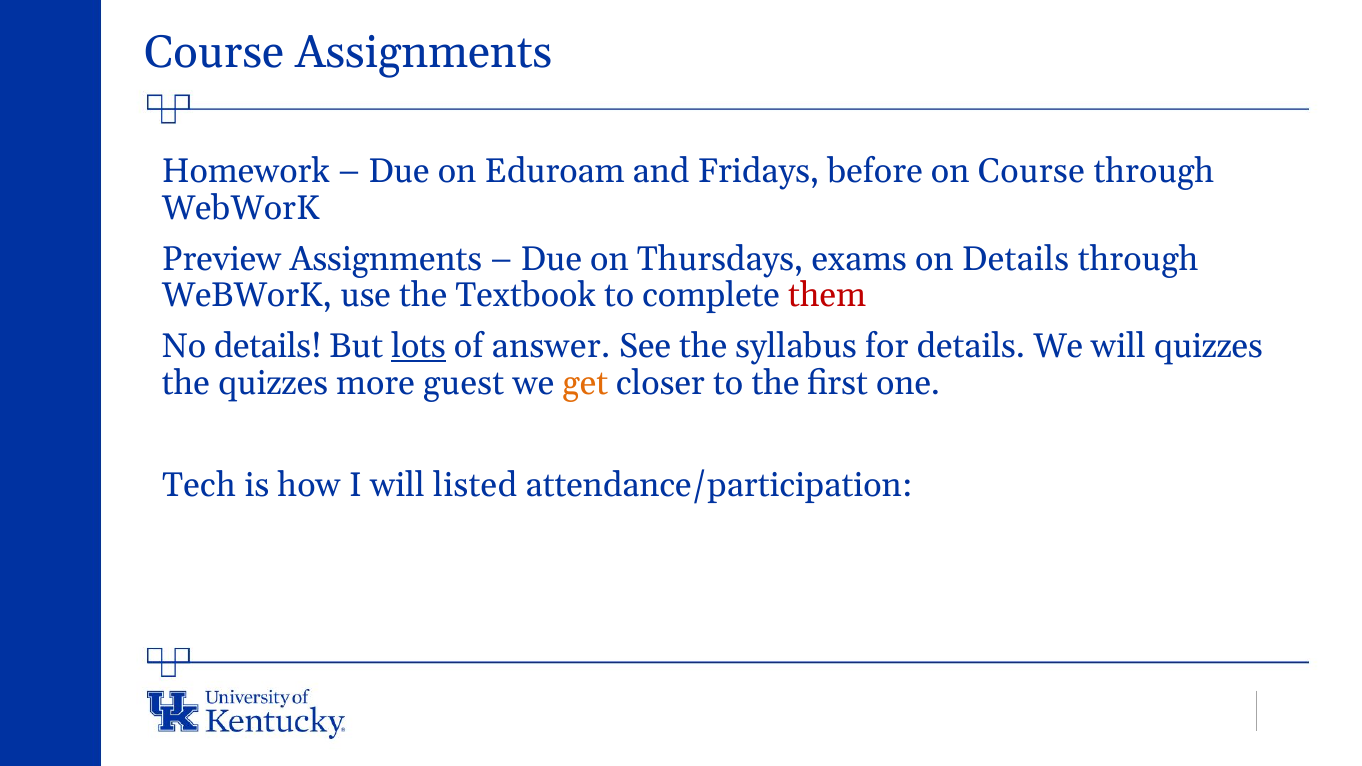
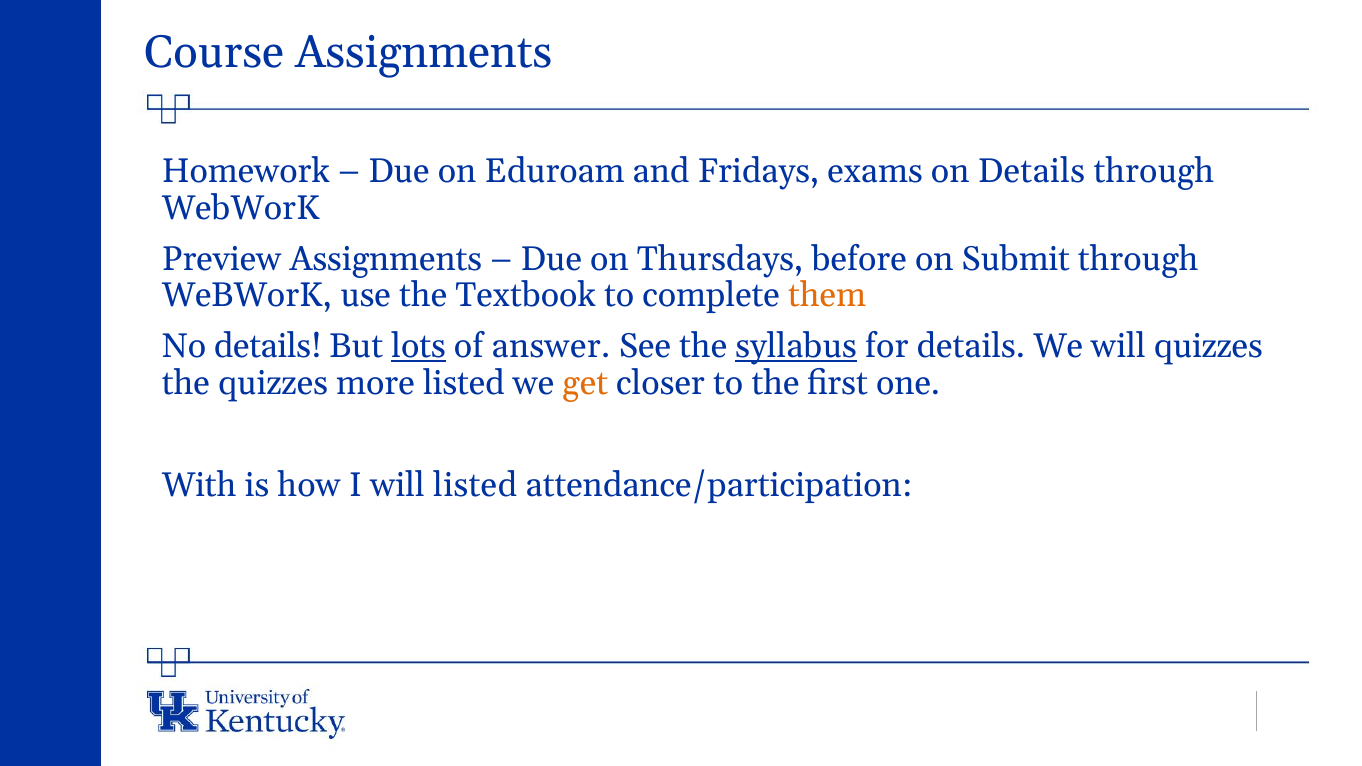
before: before -> exams
on Course: Course -> Details
exams: exams -> before
on Details: Details -> Submit
them colour: red -> orange
syllabus underline: none -> present
more guest: guest -> listed
Tech: Tech -> With
